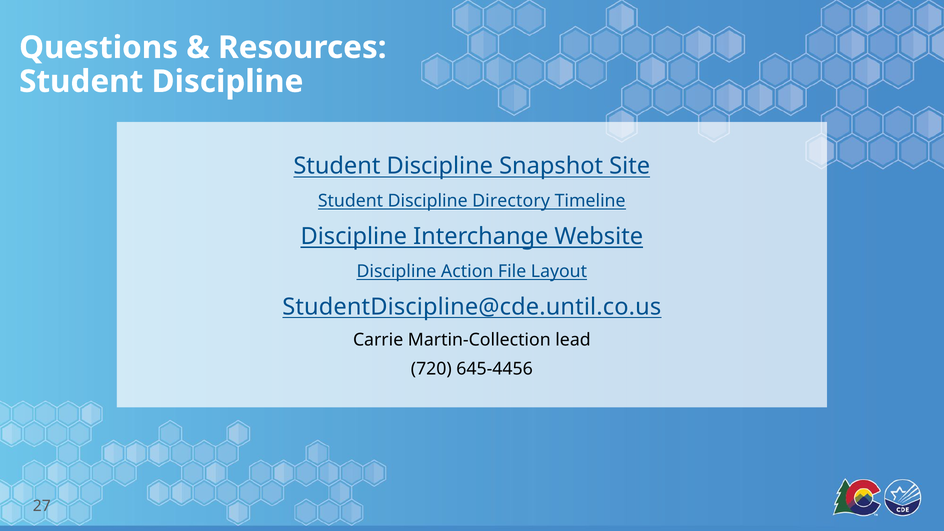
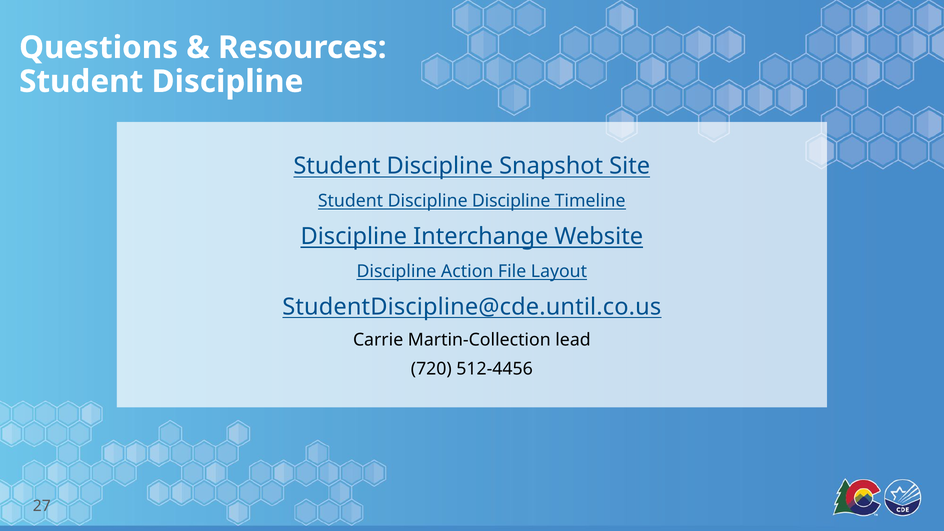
Discipline Directory: Directory -> Discipline
645-4456: 645-4456 -> 512-4456
